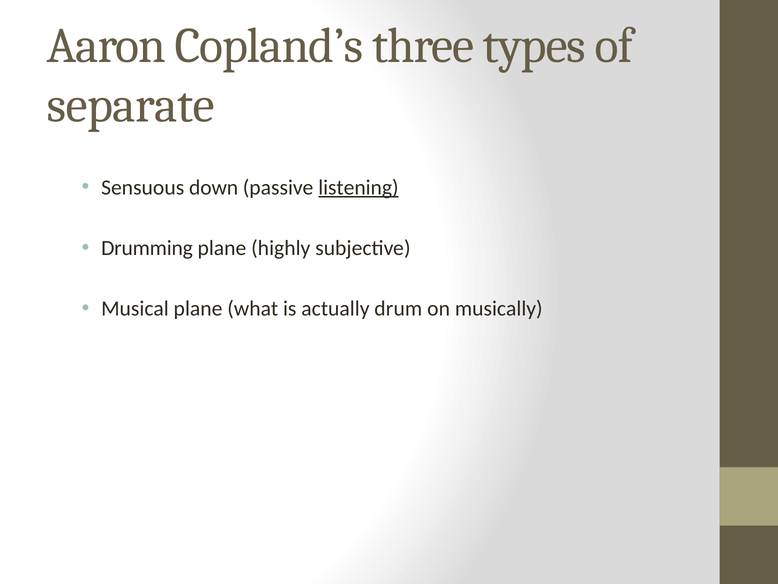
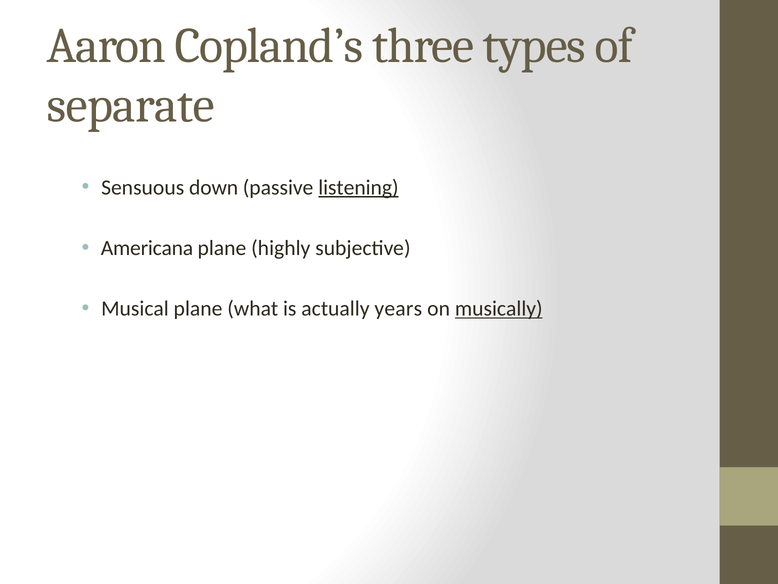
Drumming: Drumming -> Americana
drum: drum -> years
musically underline: none -> present
